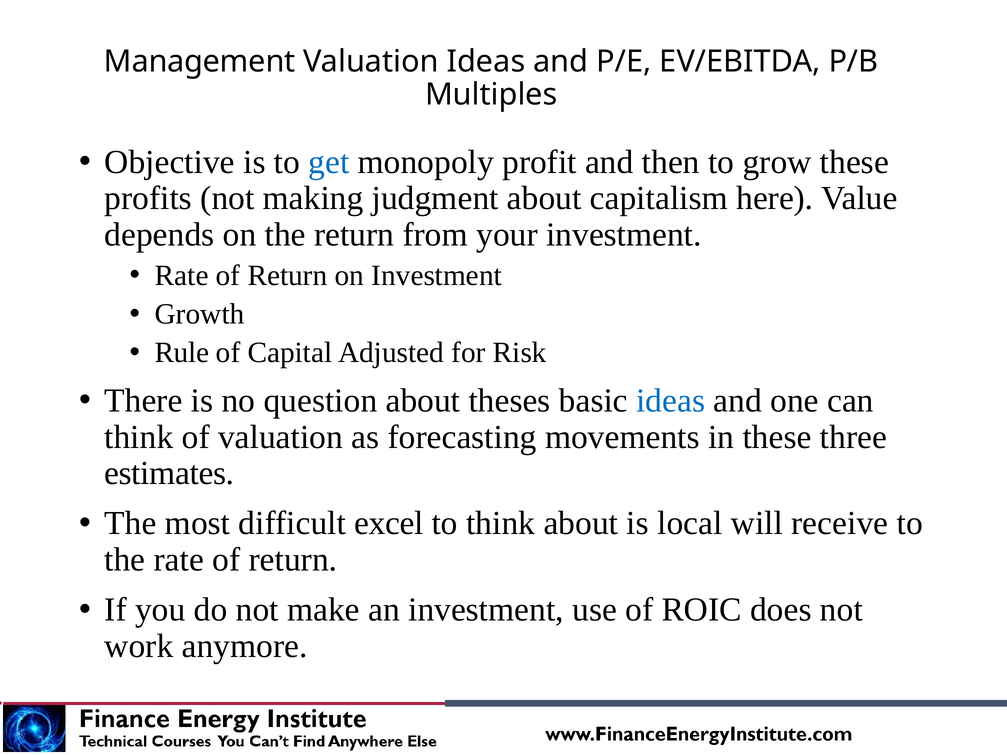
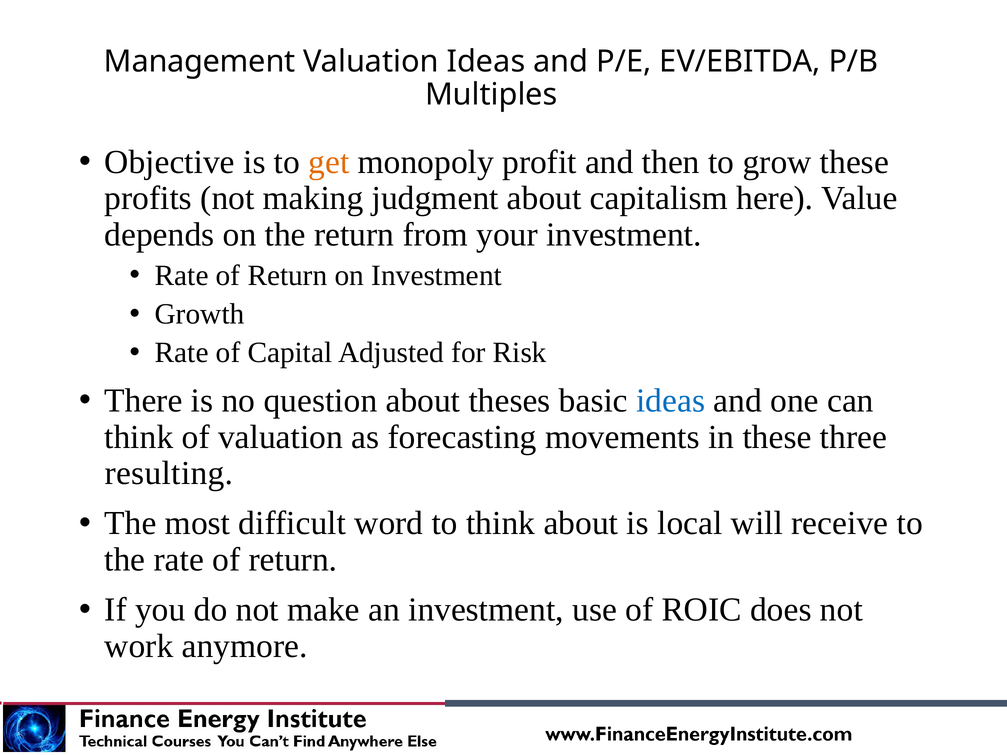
get colour: blue -> orange
Rule at (182, 353): Rule -> Rate
estimates: estimates -> resulting
excel: excel -> word
